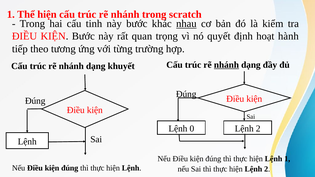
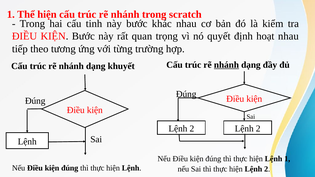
nhau at (186, 24) underline: present -> none
hoạt hành: hành -> nhau
0 at (192, 129): 0 -> 2
